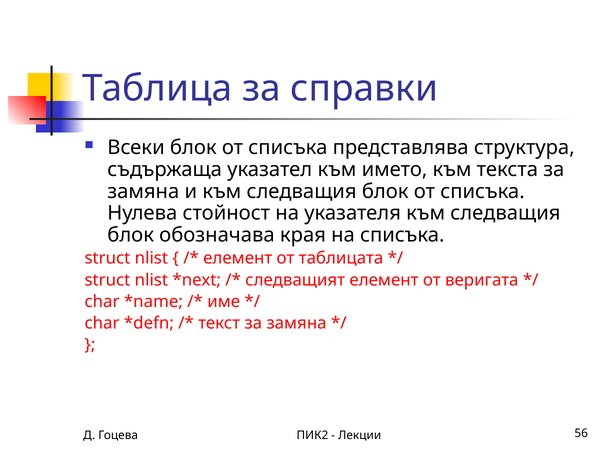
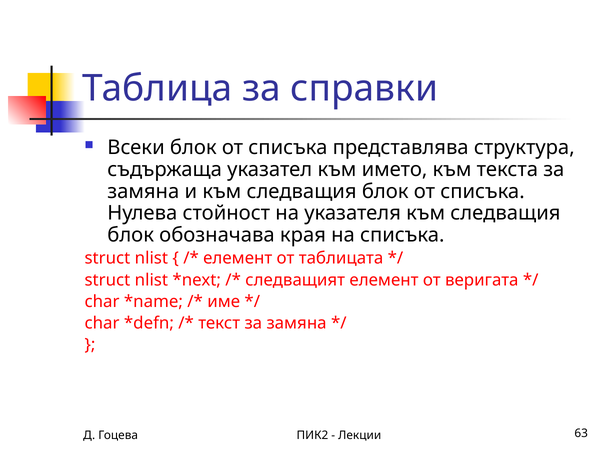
56: 56 -> 63
